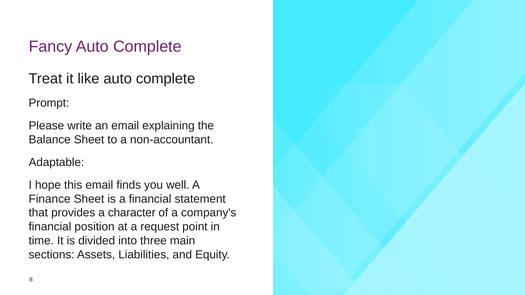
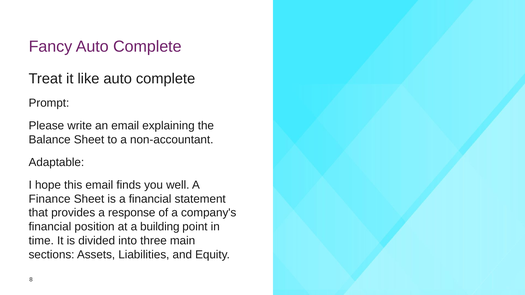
character: character -> response
request: request -> building
